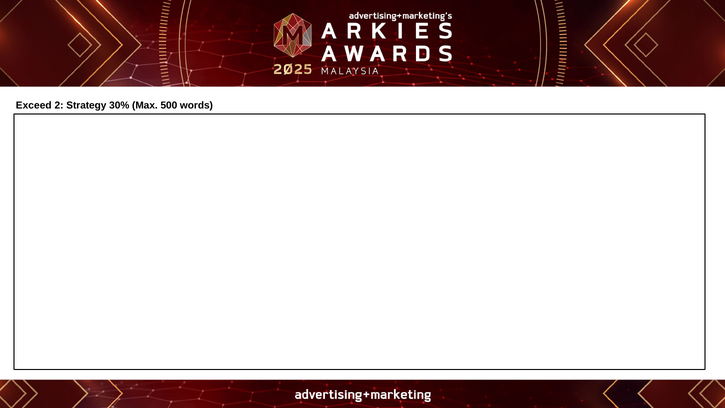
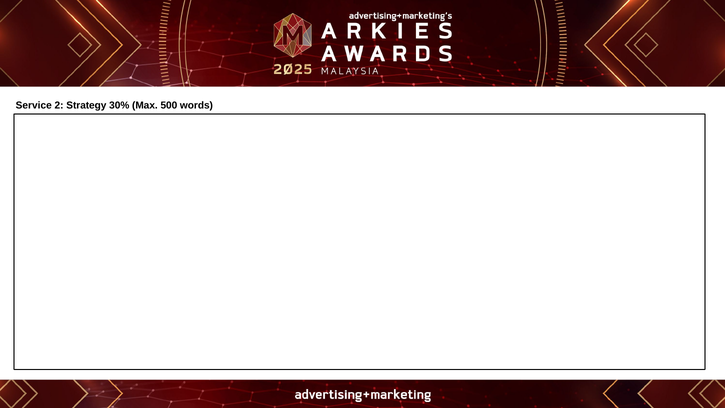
Exceed: Exceed -> Service
